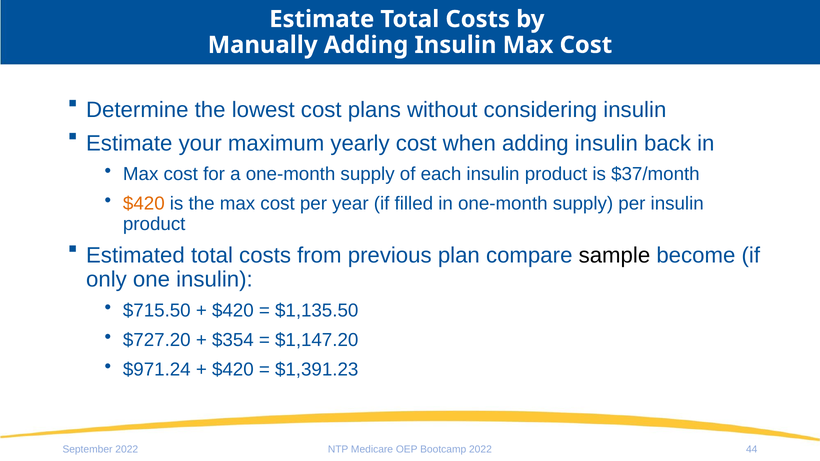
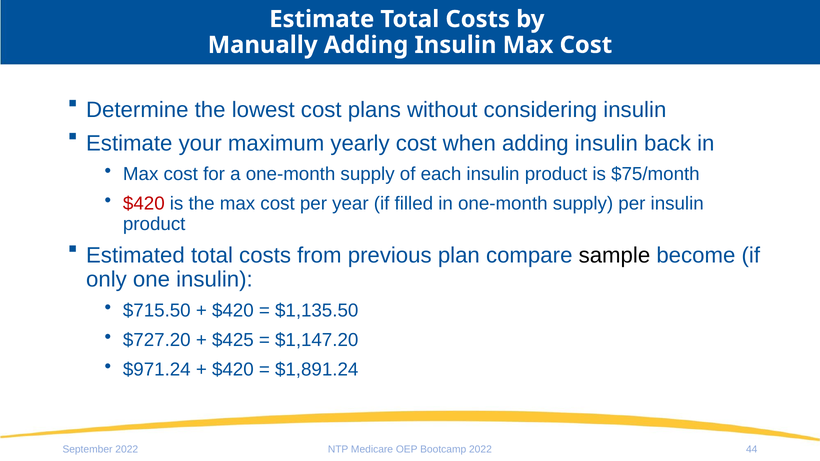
$37/month: $37/month -> $75/month
$420 at (144, 204) colour: orange -> red
$354: $354 -> $425
$1,391.23: $1,391.23 -> $1,891.24
